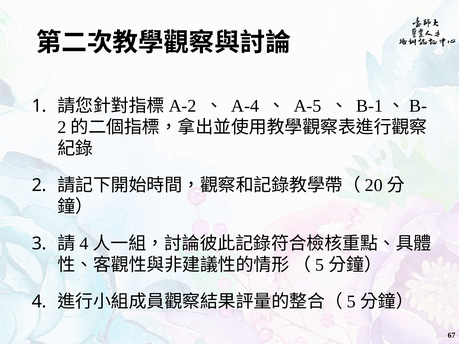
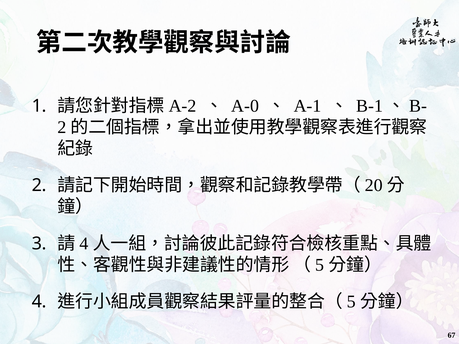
A-4: A-4 -> A-0
A-5: A-5 -> A-1
